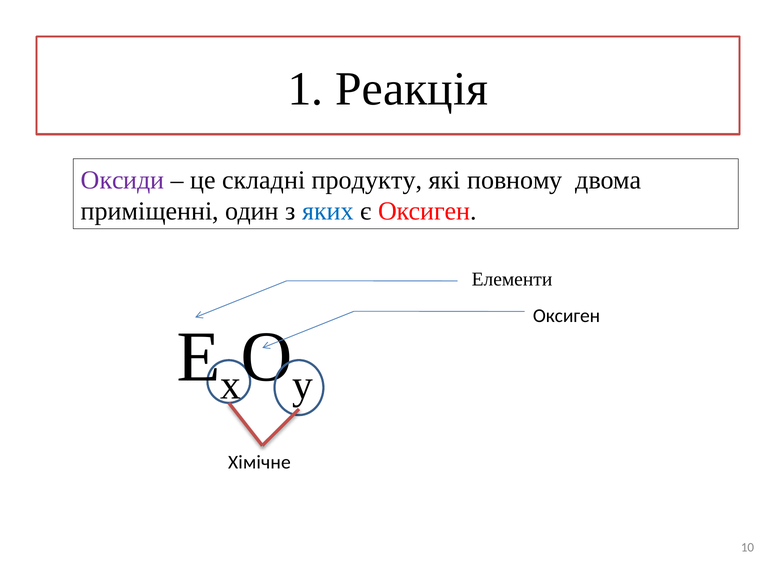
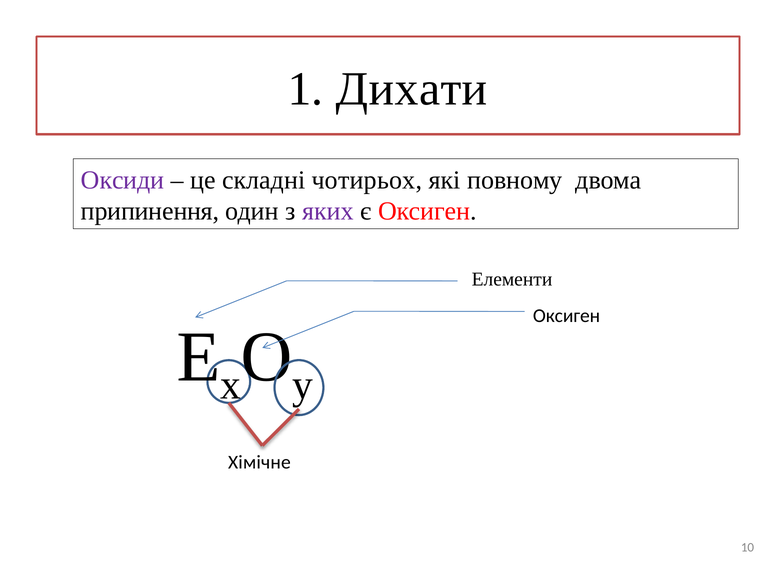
Реакція: Реакція -> Дихати
продукту: продукту -> чотирьох
приміщенні: приміщенні -> припинення
яких colour: blue -> purple
